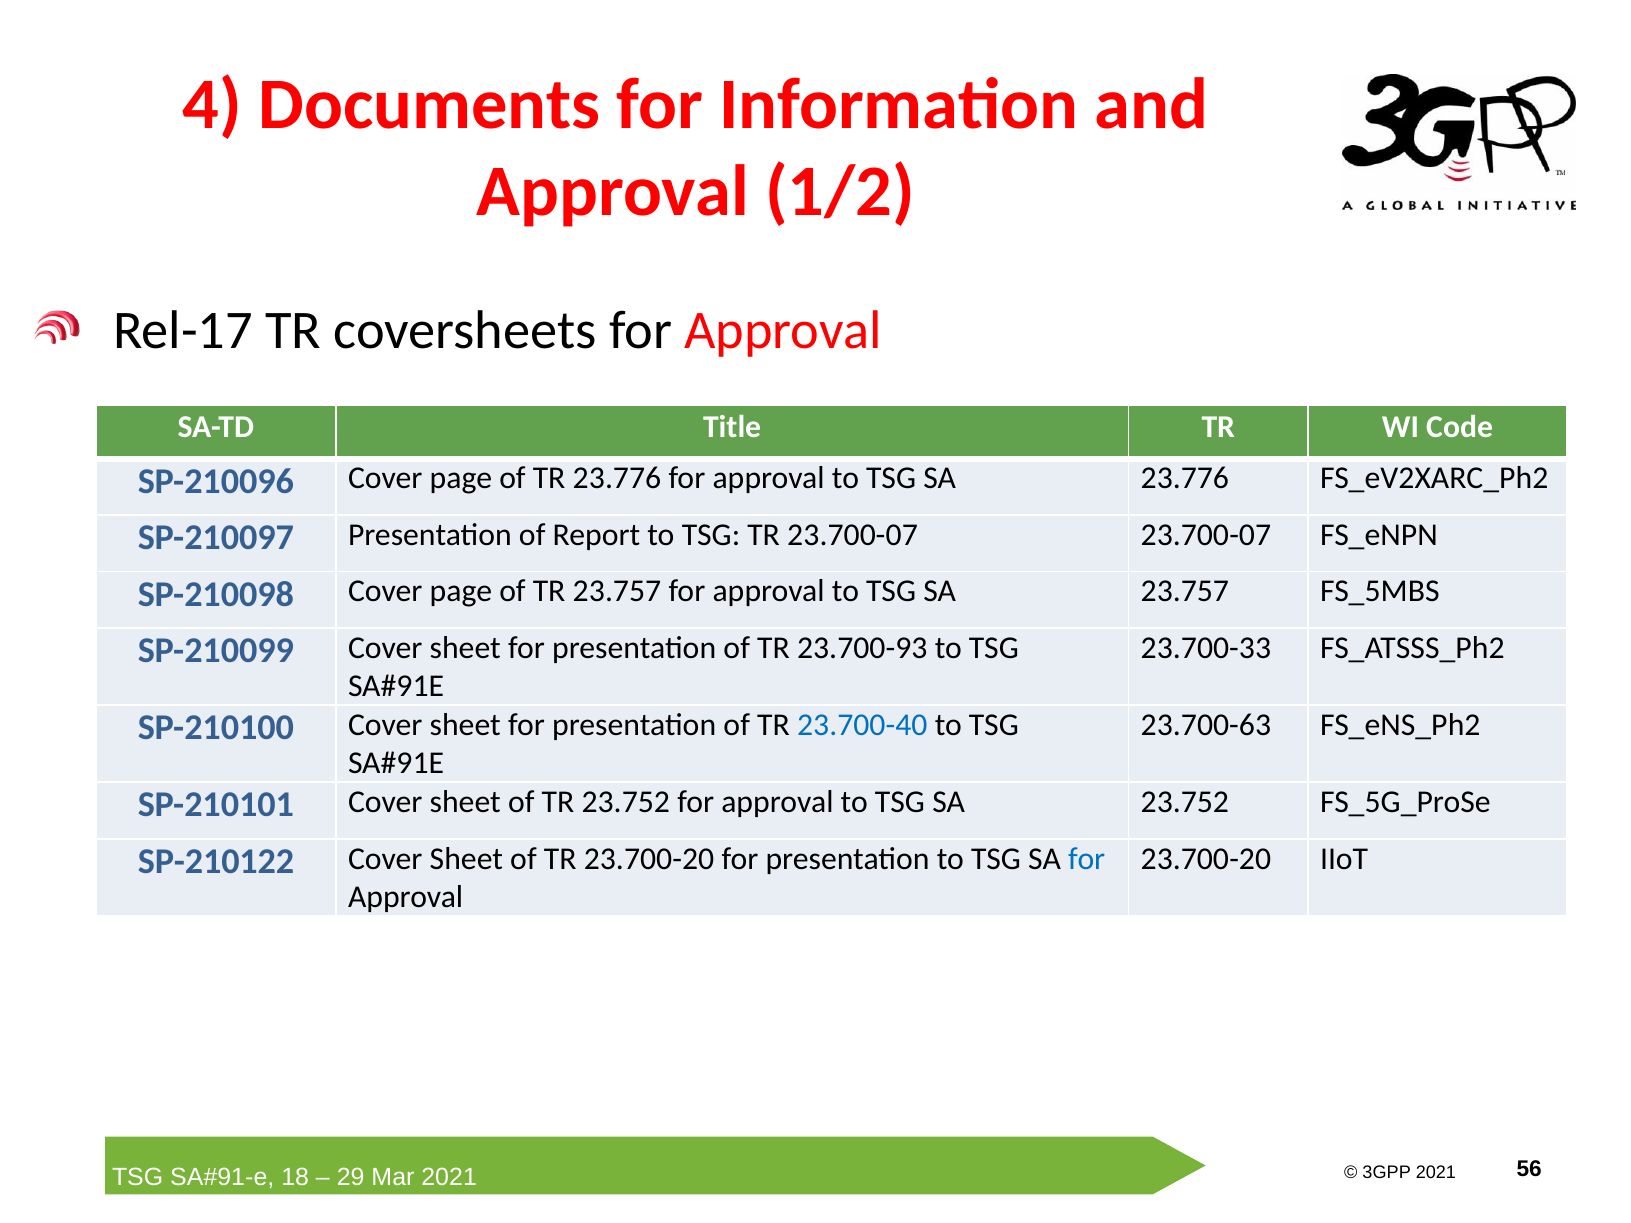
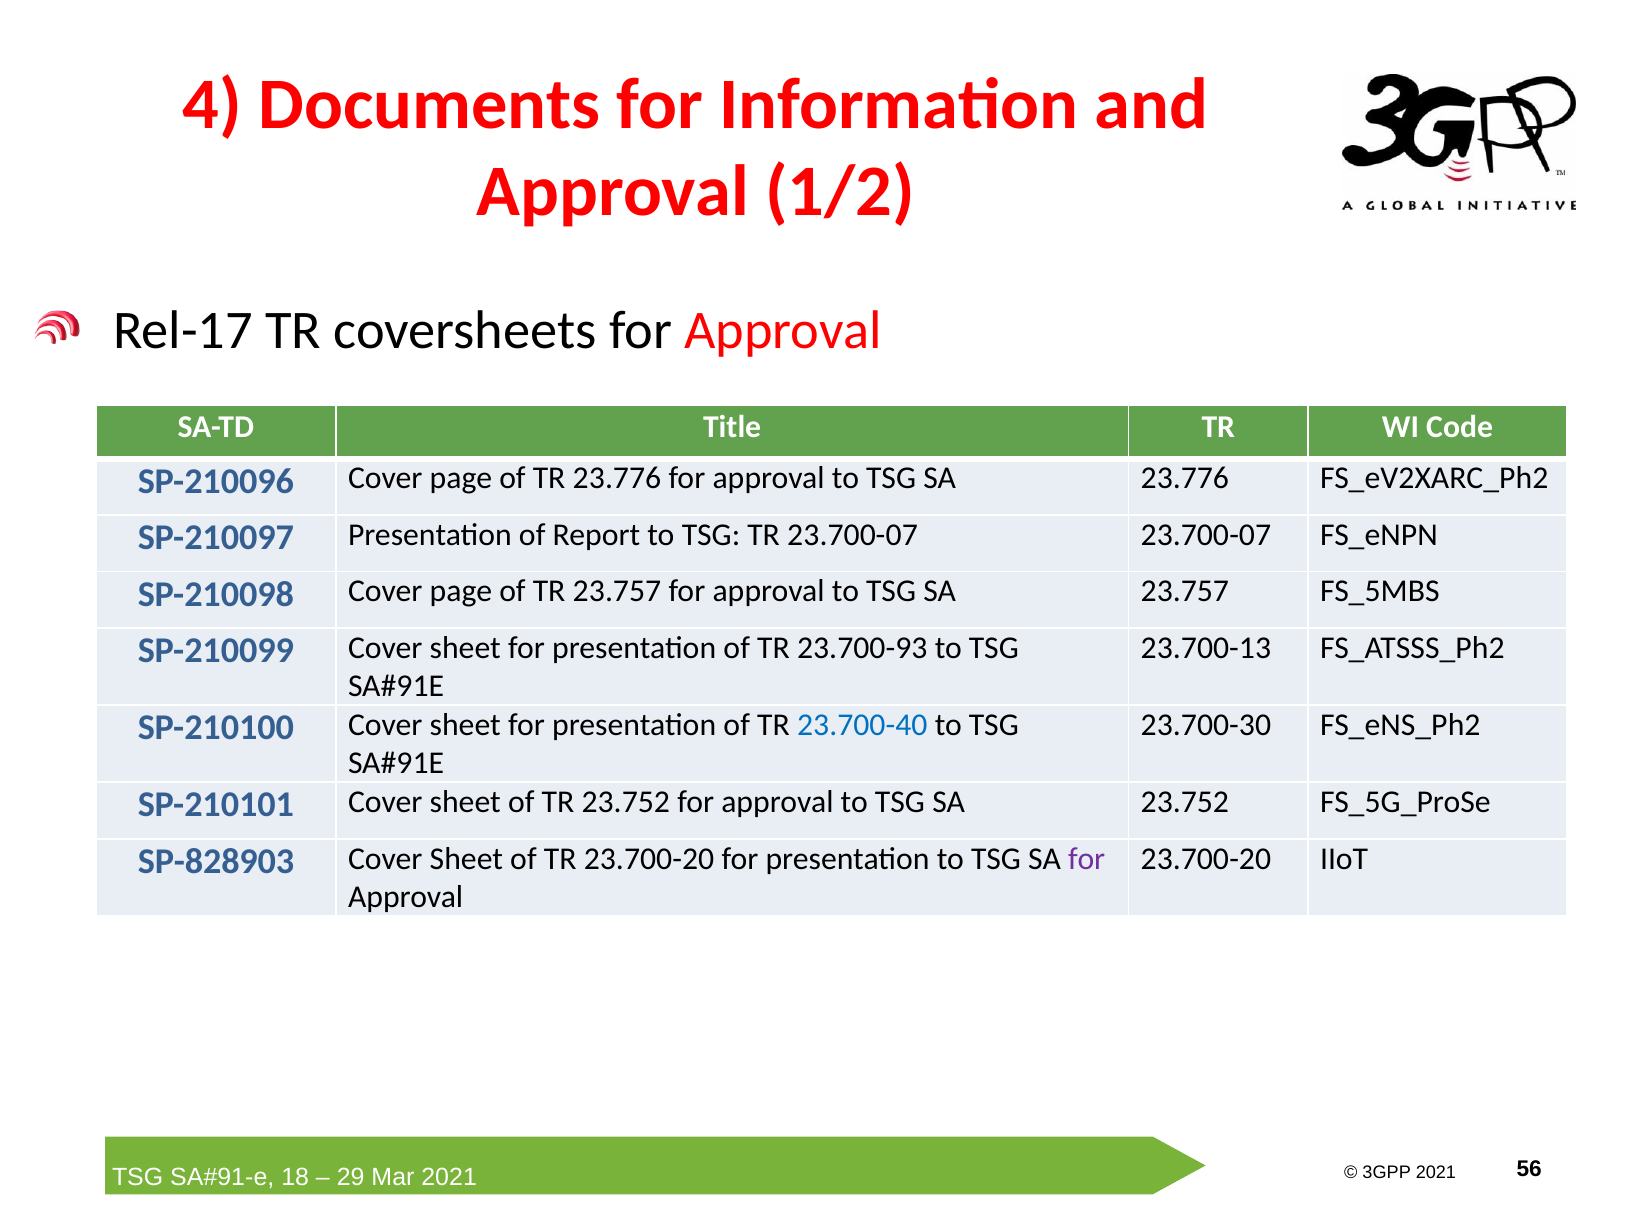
23.700-33: 23.700-33 -> 23.700-13
23.700-63: 23.700-63 -> 23.700-30
SP-210122: SP-210122 -> SP-828903
for at (1087, 859) colour: blue -> purple
